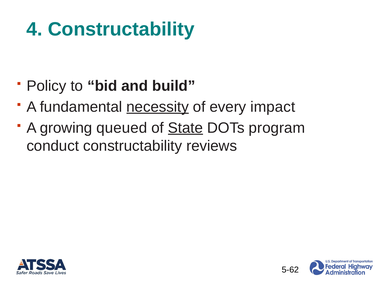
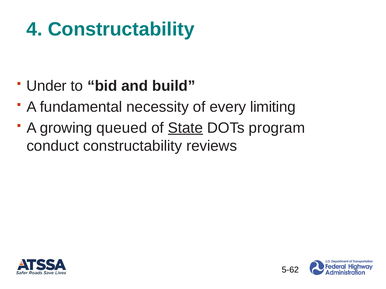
Policy: Policy -> Under
necessity underline: present -> none
impact: impact -> limiting
